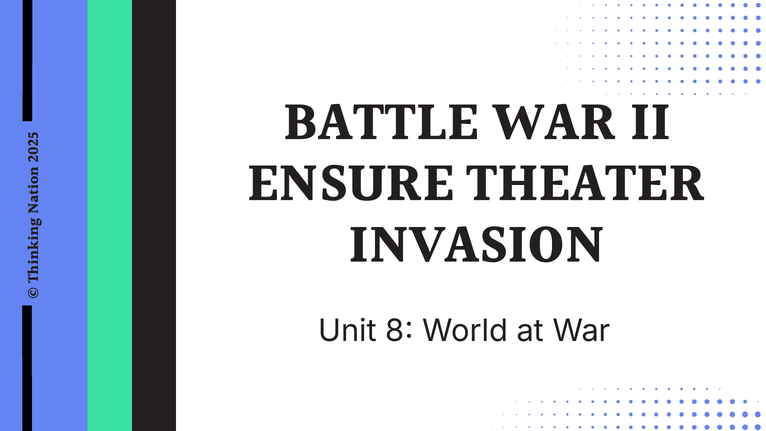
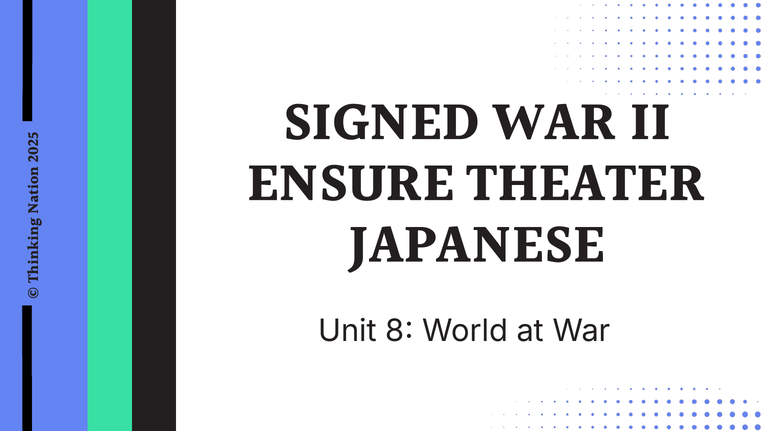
BATTLE: BATTLE -> SIGNED
INVASION: INVASION -> JAPANESE
